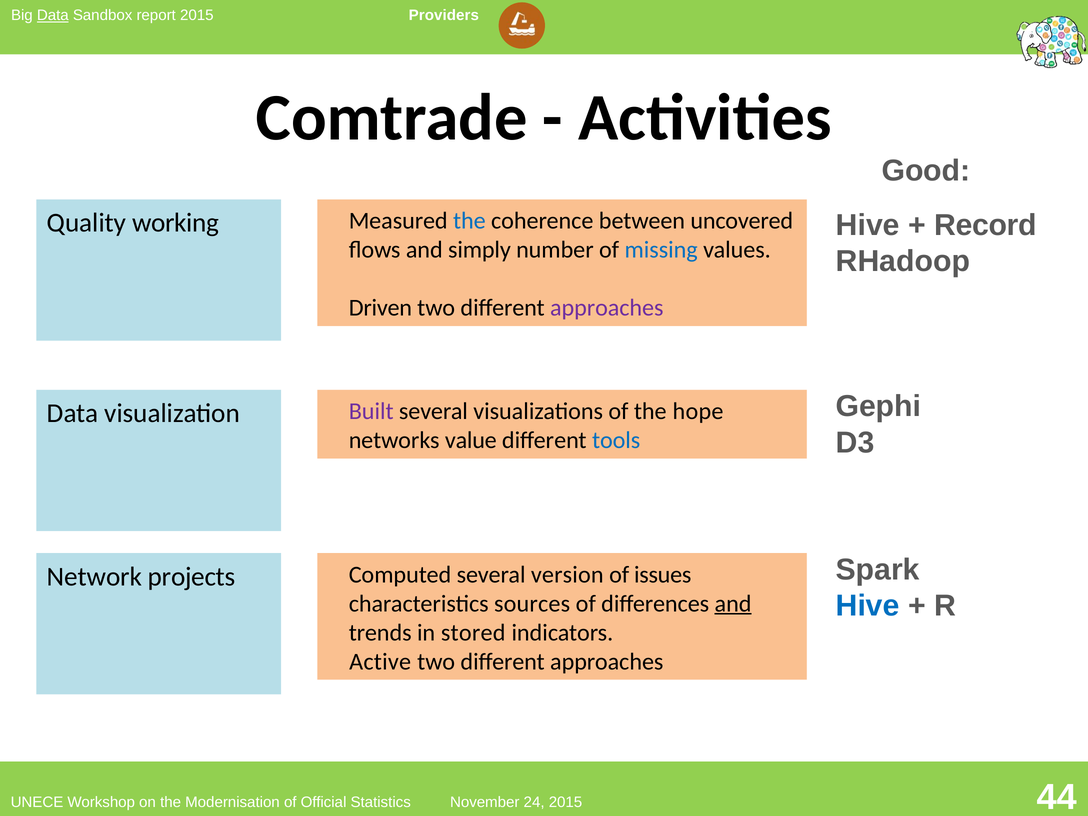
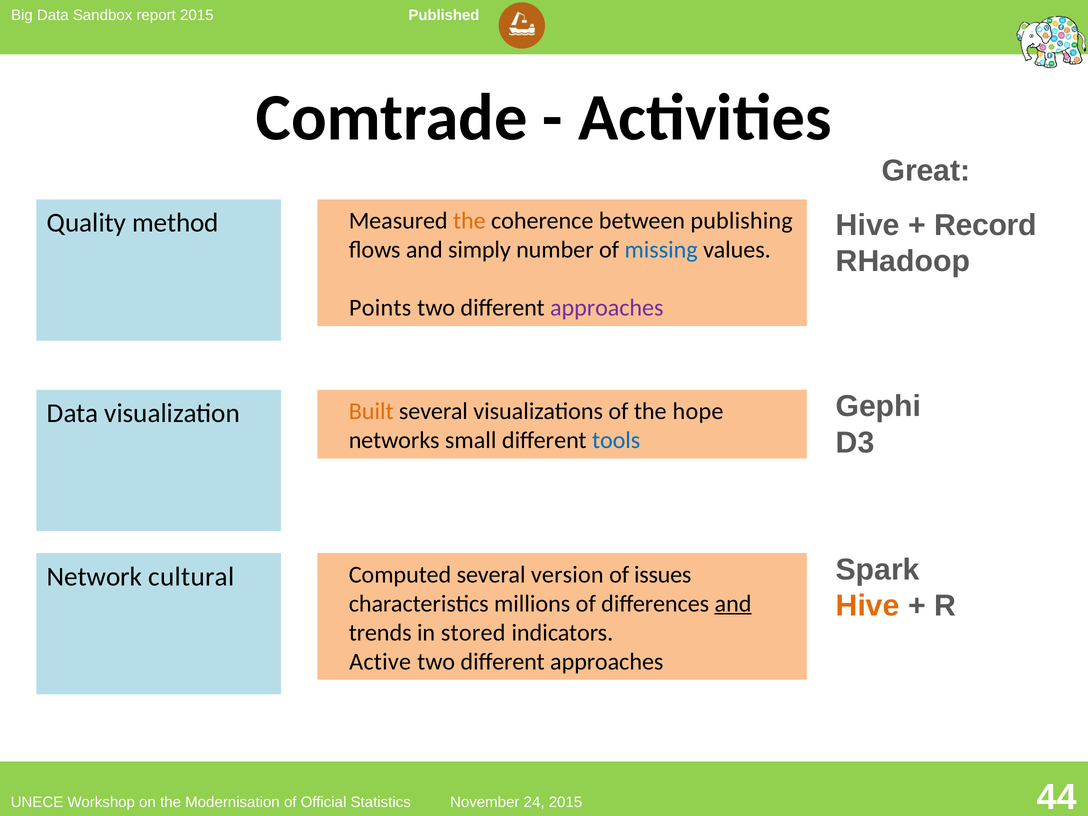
Providers: Providers -> Published
Data at (53, 15) underline: present -> none
Good: Good -> Great
working: working -> method
the at (469, 221) colour: blue -> orange
uncovered: uncovered -> publishing
Driven: Driven -> Points
Built colour: purple -> orange
value: value -> small
projects: projects -> cultural
Hive at (868, 606) colour: blue -> orange
sources: sources -> millions
